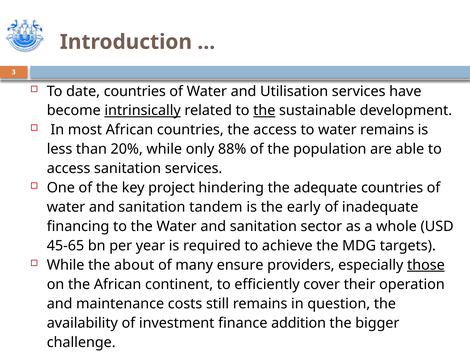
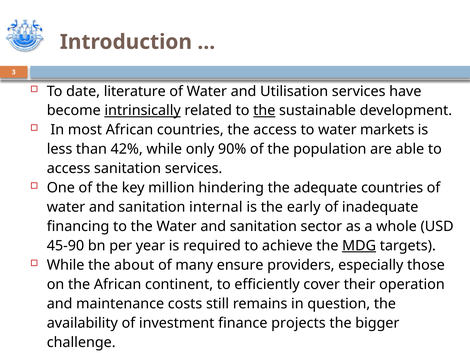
date countries: countries -> literature
water remains: remains -> markets
20%: 20% -> 42%
88%: 88% -> 90%
project: project -> million
tandem: tandem -> internal
45-65: 45-65 -> 45-90
MDG underline: none -> present
those underline: present -> none
addition: addition -> projects
